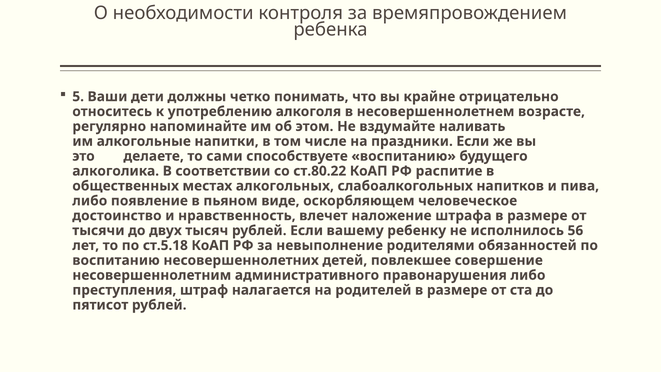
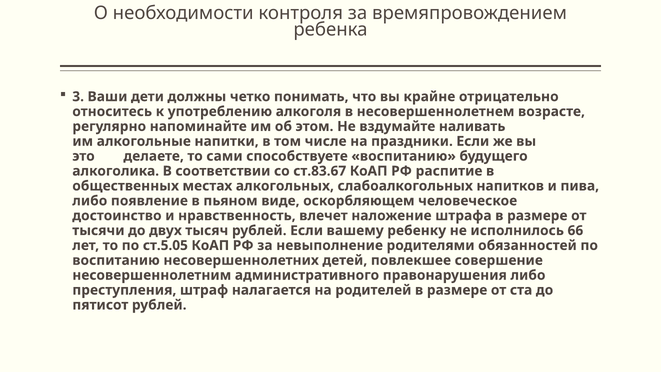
5: 5 -> 3
ст.80.22: ст.80.22 -> ст.83.67
56: 56 -> 66
ст.5.18: ст.5.18 -> ст.5.05
